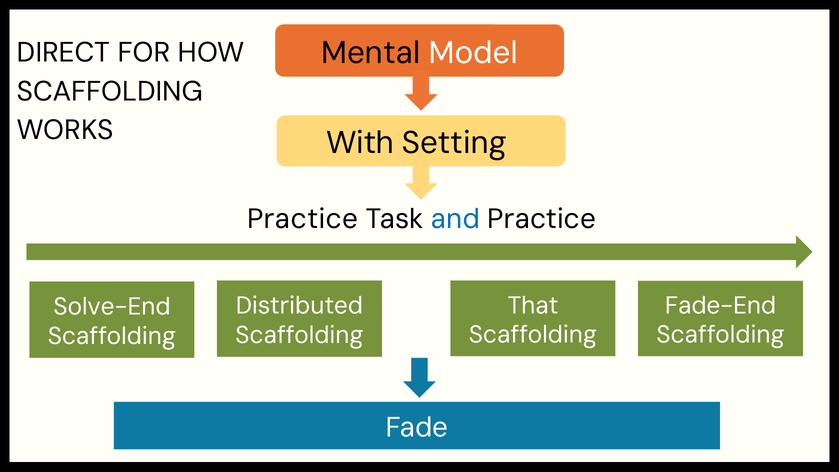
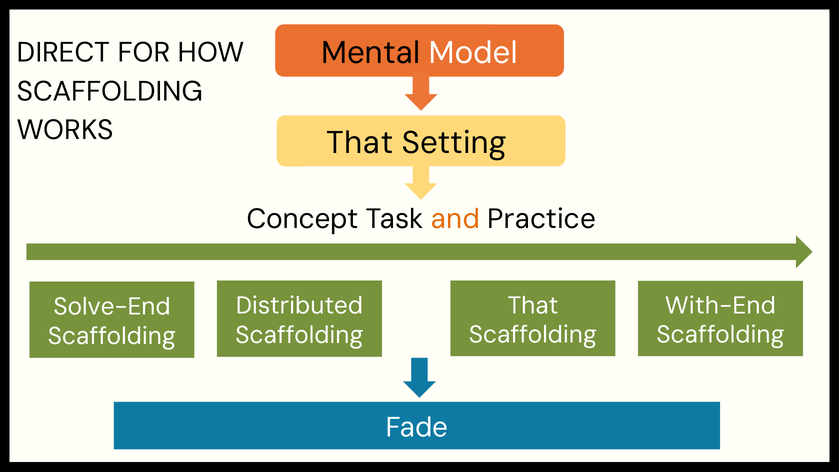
With at (360, 143): With -> That
Practice at (303, 219): Practice -> Concept
and colour: blue -> orange
Fade-End: Fade-End -> With-End
